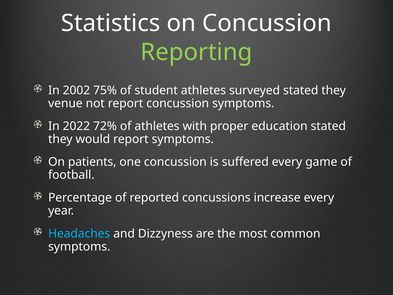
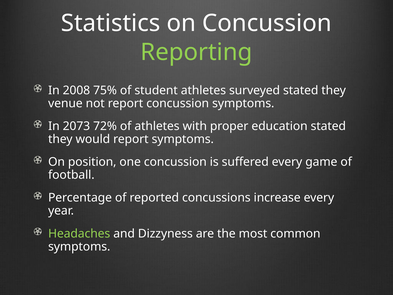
2002: 2002 -> 2008
2022: 2022 -> 2073
patients: patients -> position
Headaches colour: light blue -> light green
